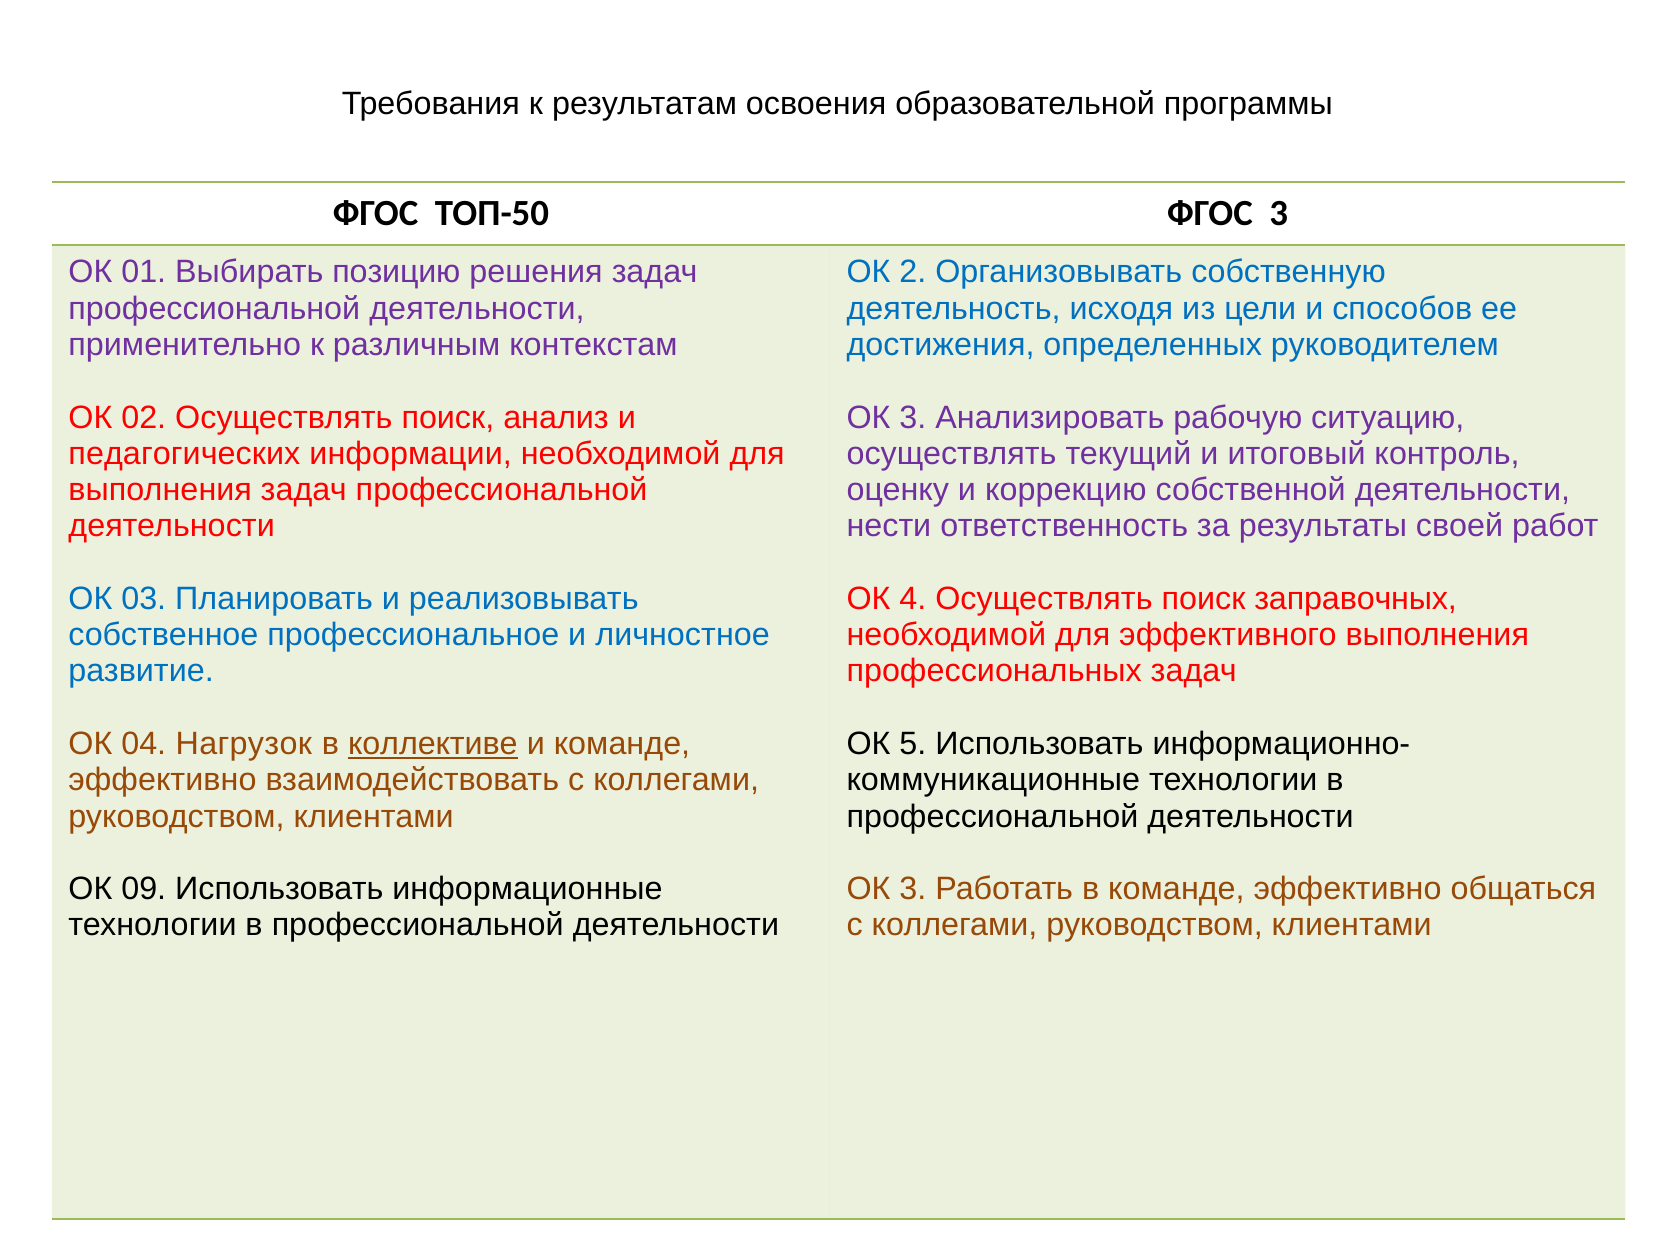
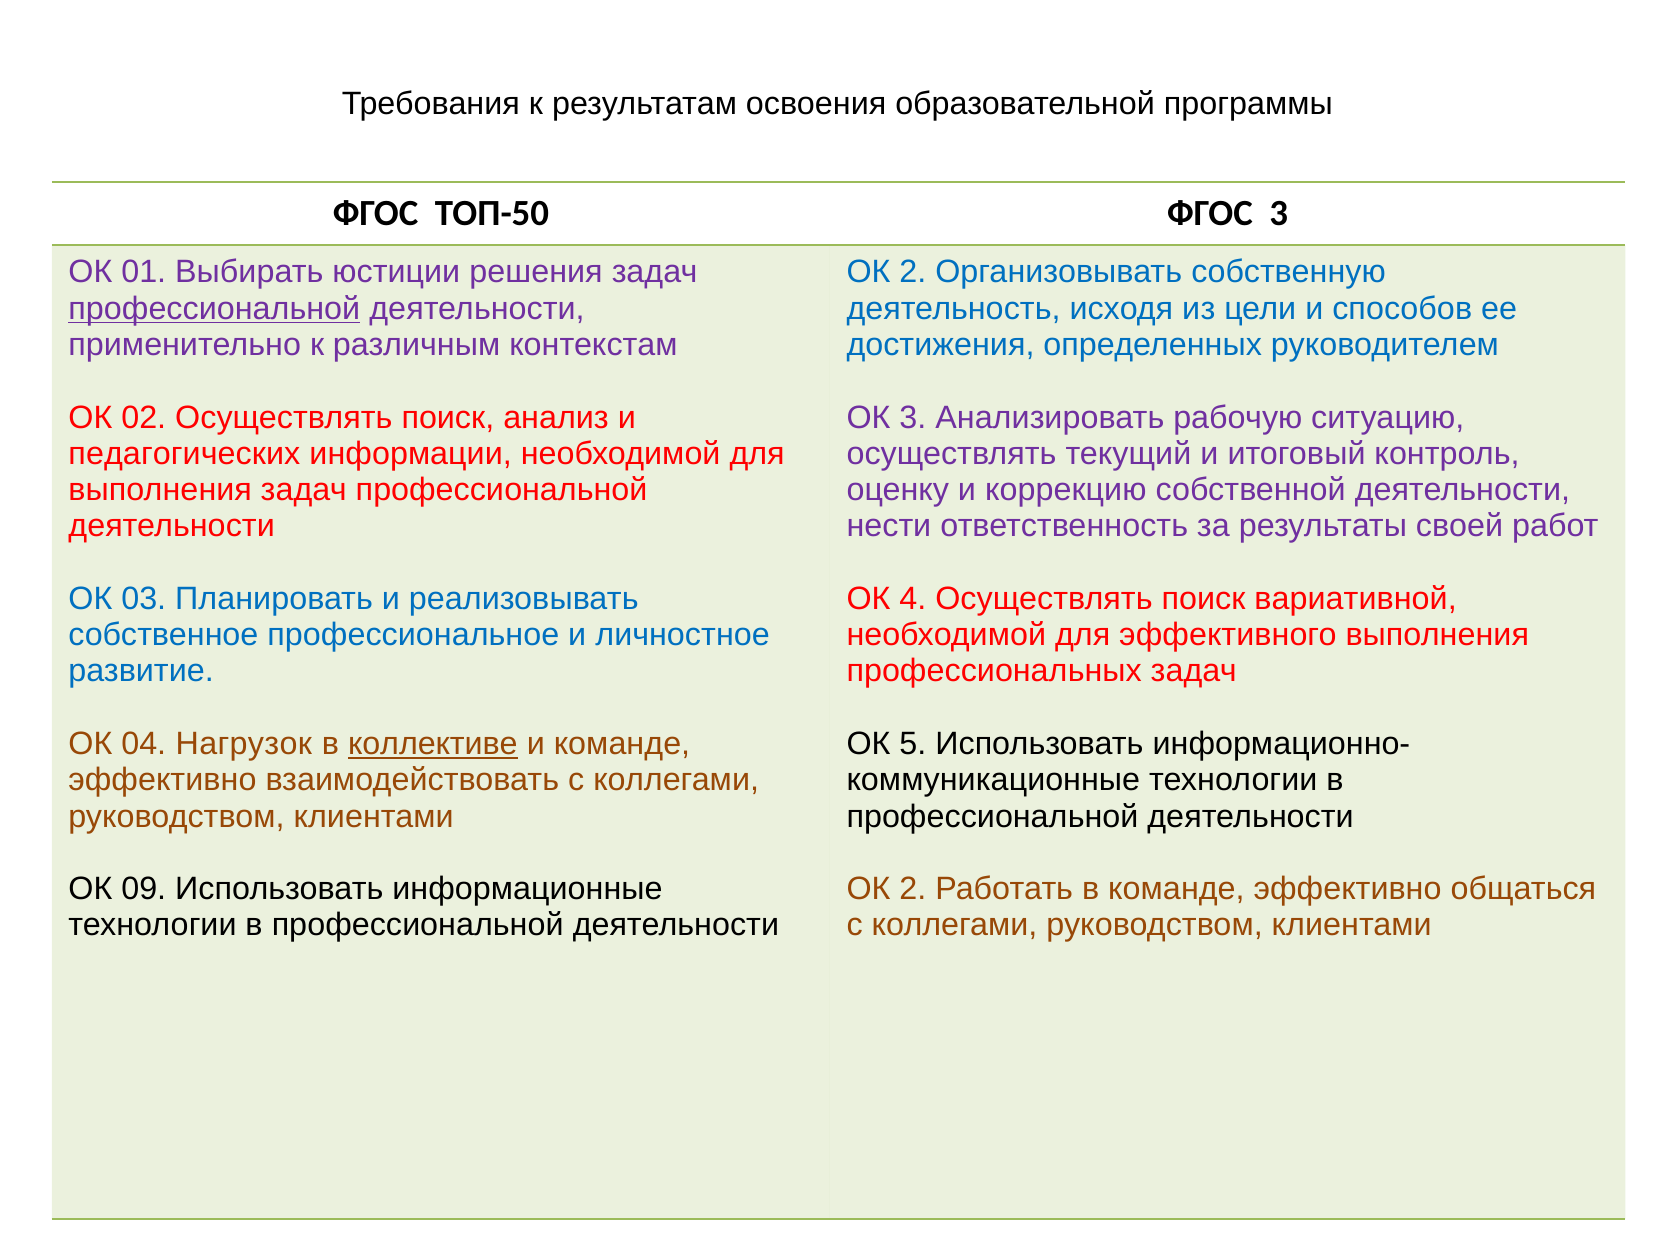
позицию: позицию -> юстиции
профессиональной at (214, 309) underline: none -> present
заправочных: заправочных -> вариативной
3 at (913, 889): 3 -> 2
